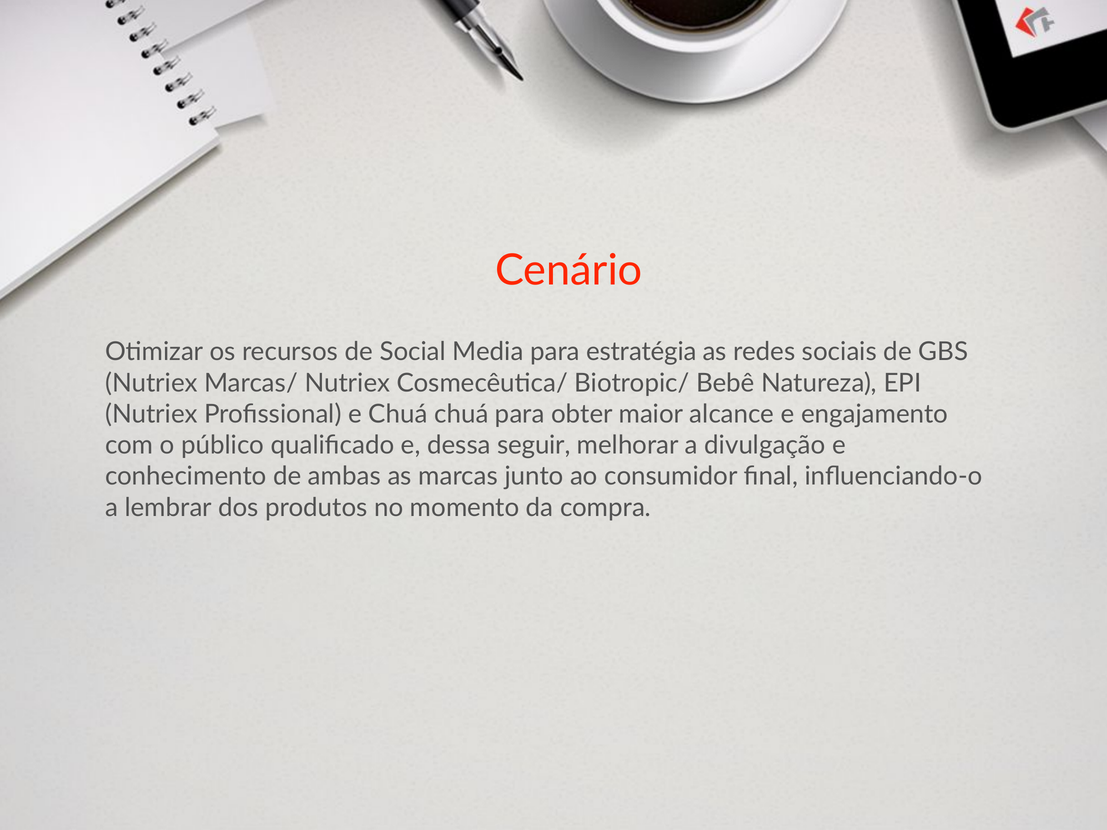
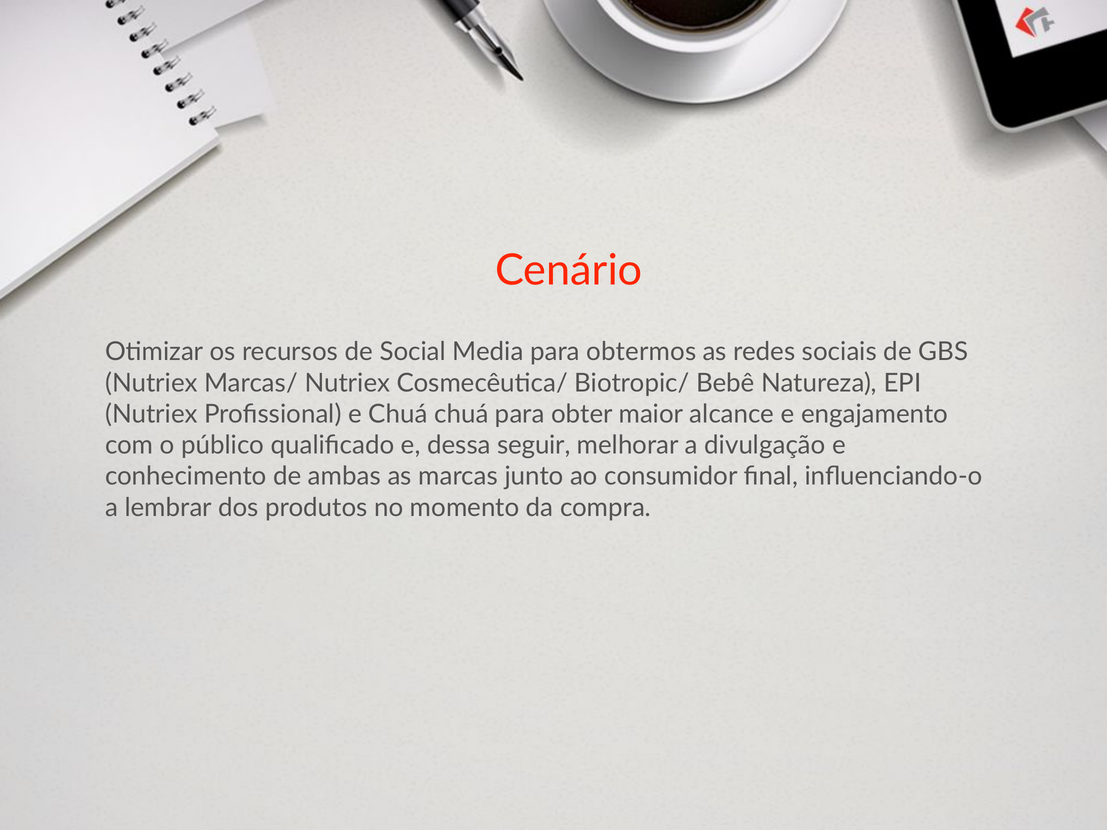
estratégia: estratégia -> obtermos
